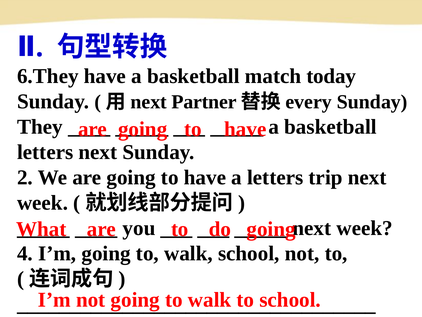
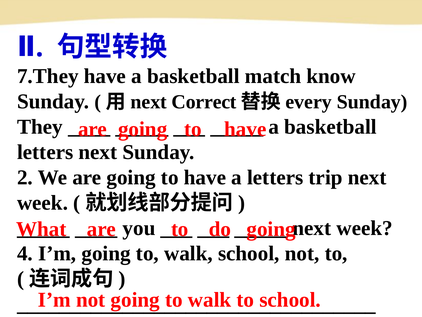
6.They: 6.They -> 7.They
today: today -> know
Partner: Partner -> Correct
